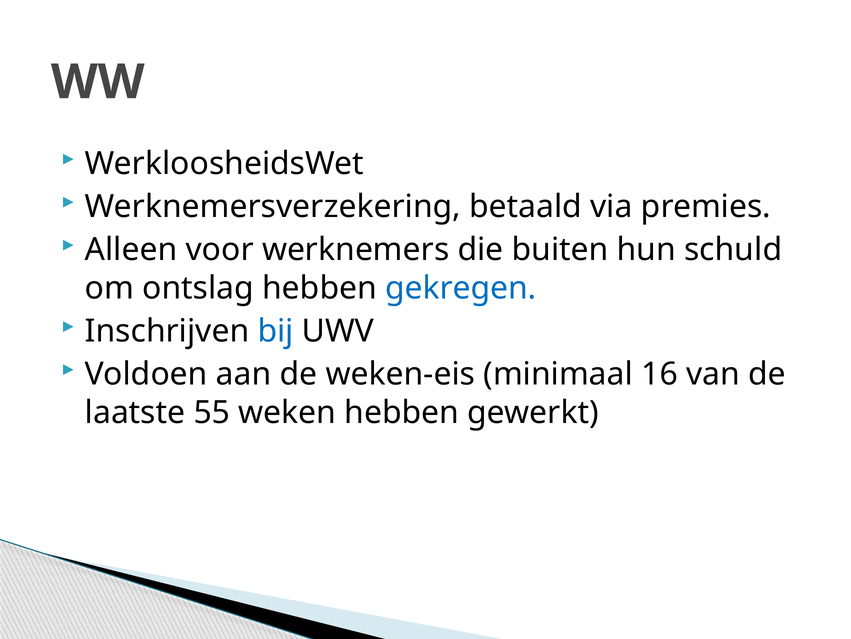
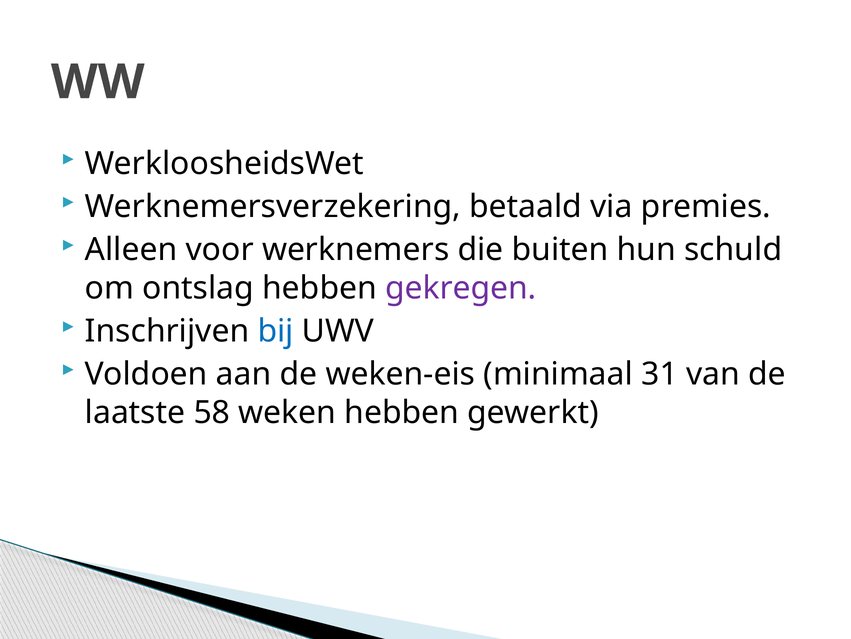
gekregen colour: blue -> purple
16: 16 -> 31
55: 55 -> 58
